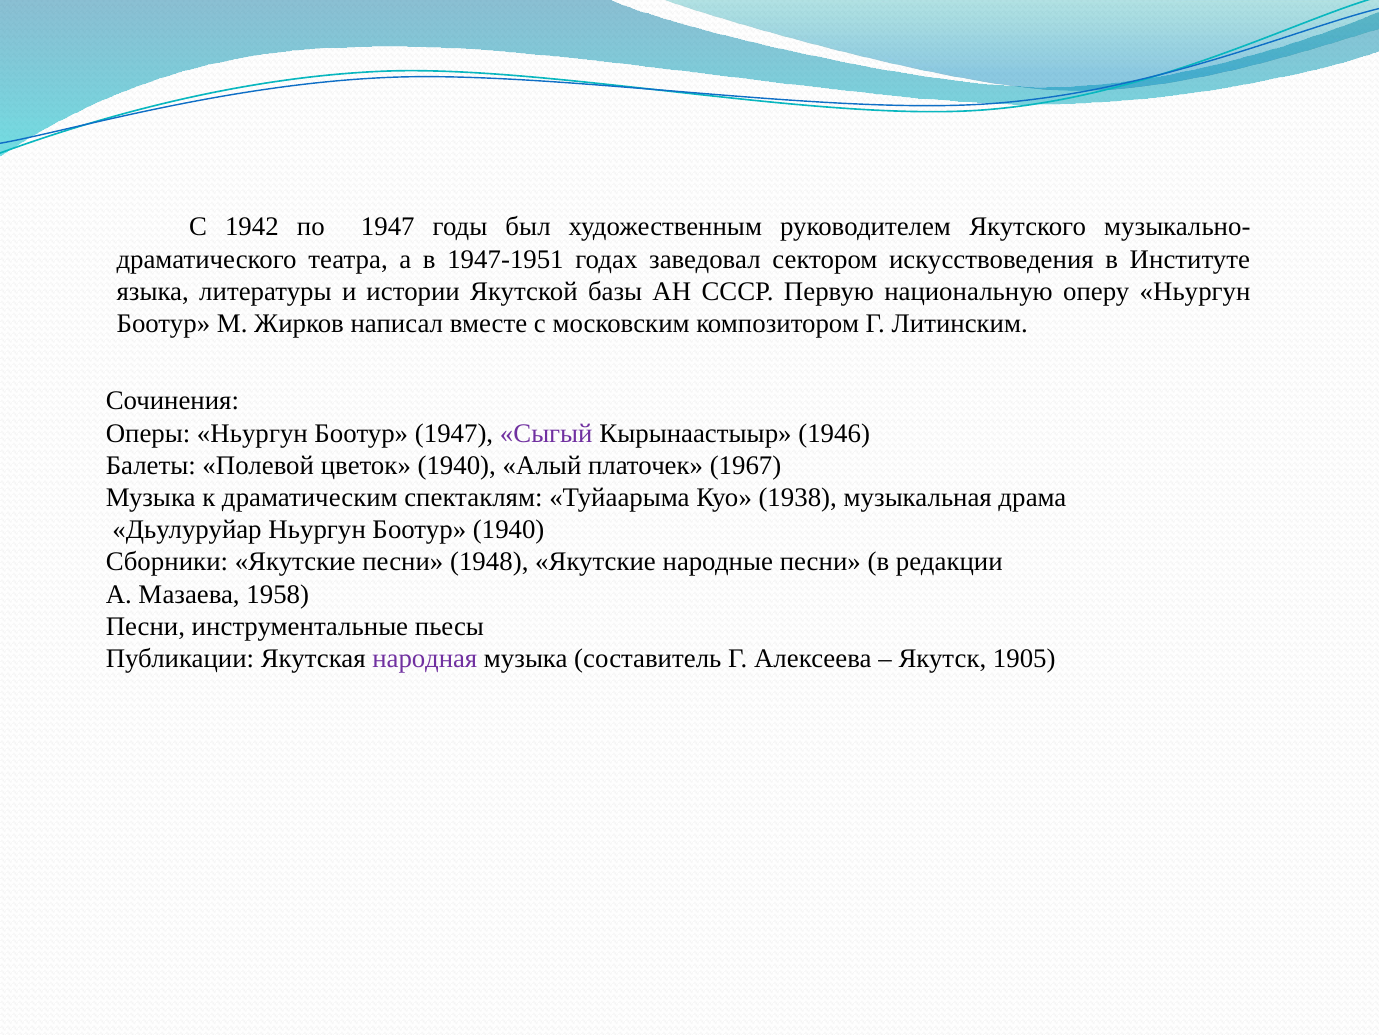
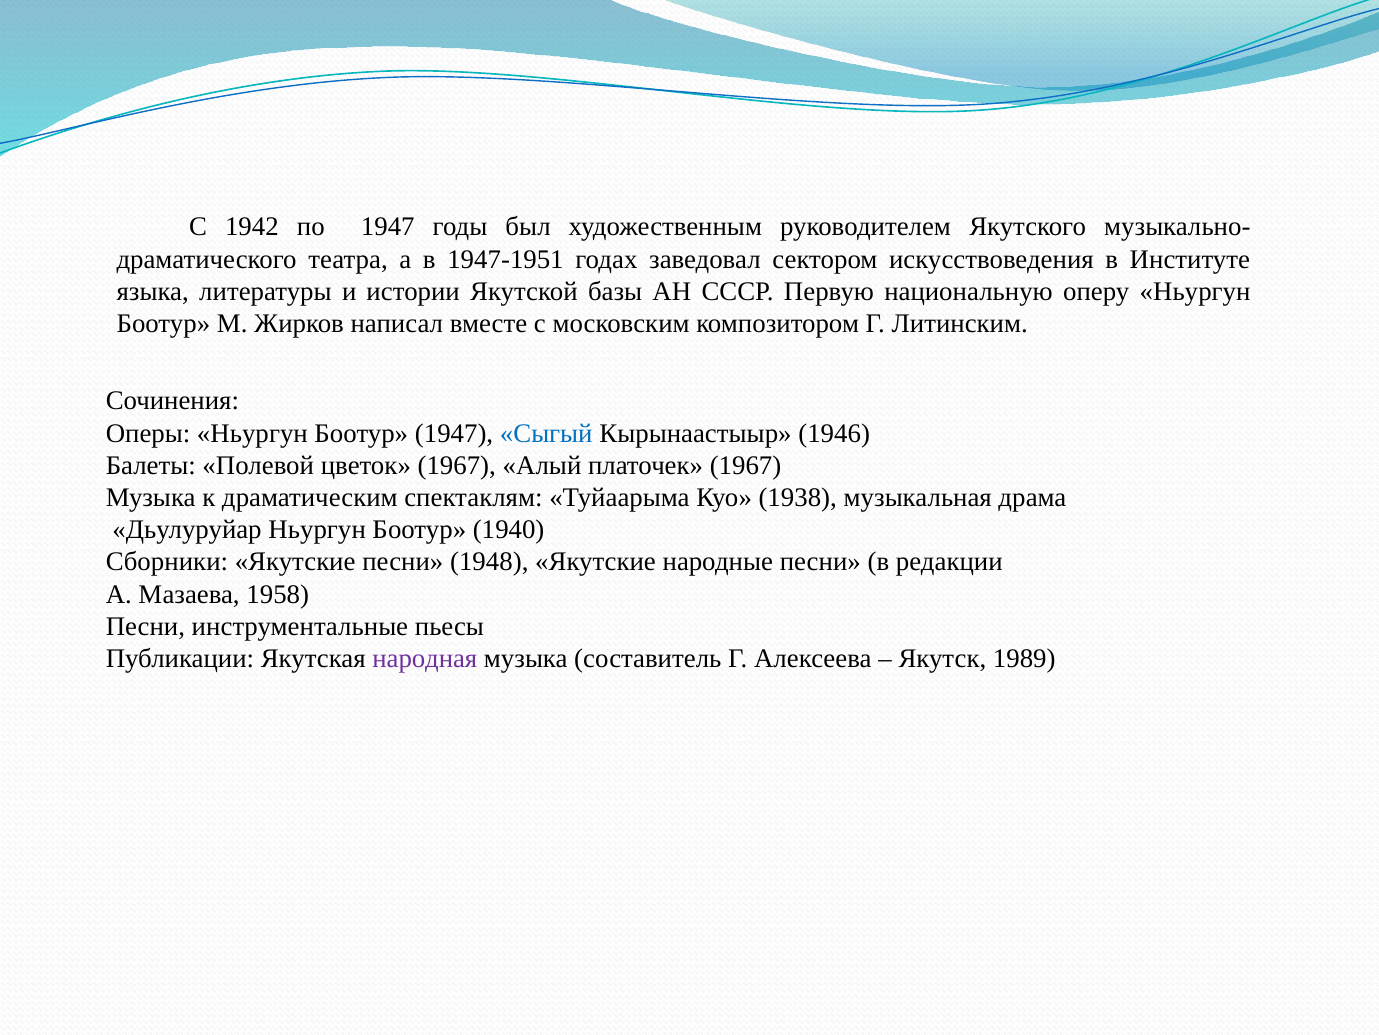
Сыгый colour: purple -> blue
цветок 1940: 1940 -> 1967
1905: 1905 -> 1989
